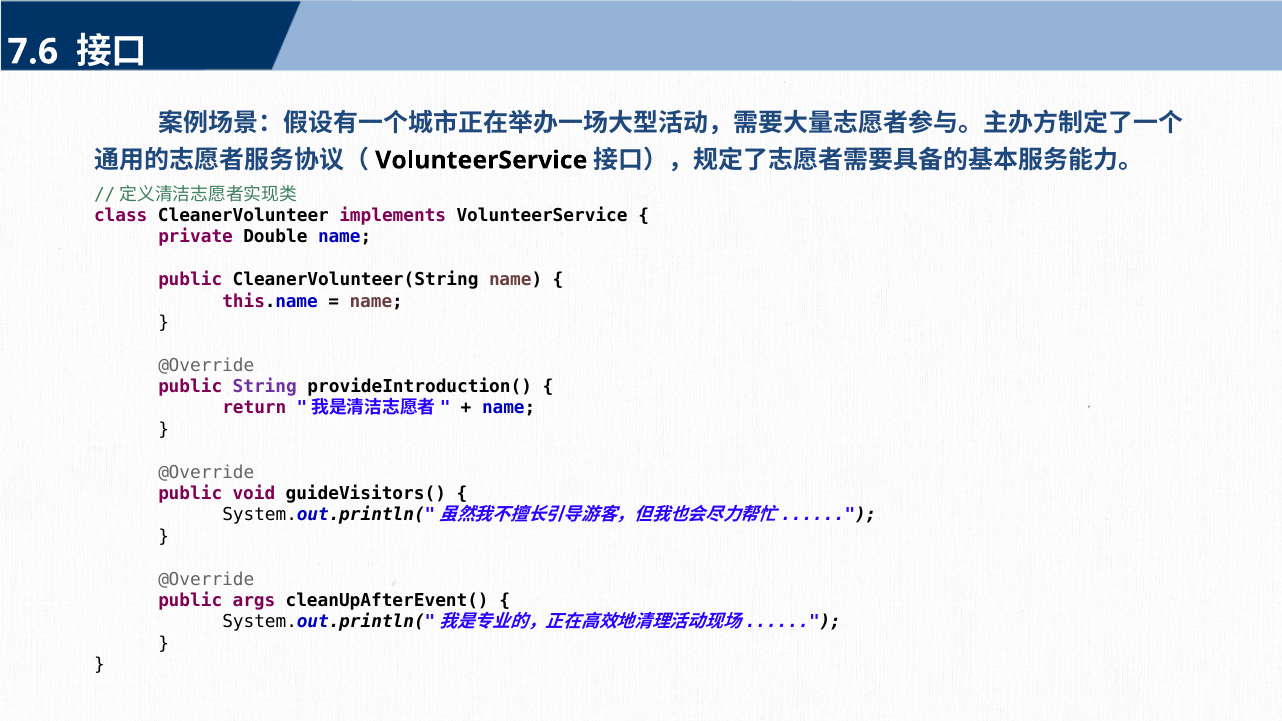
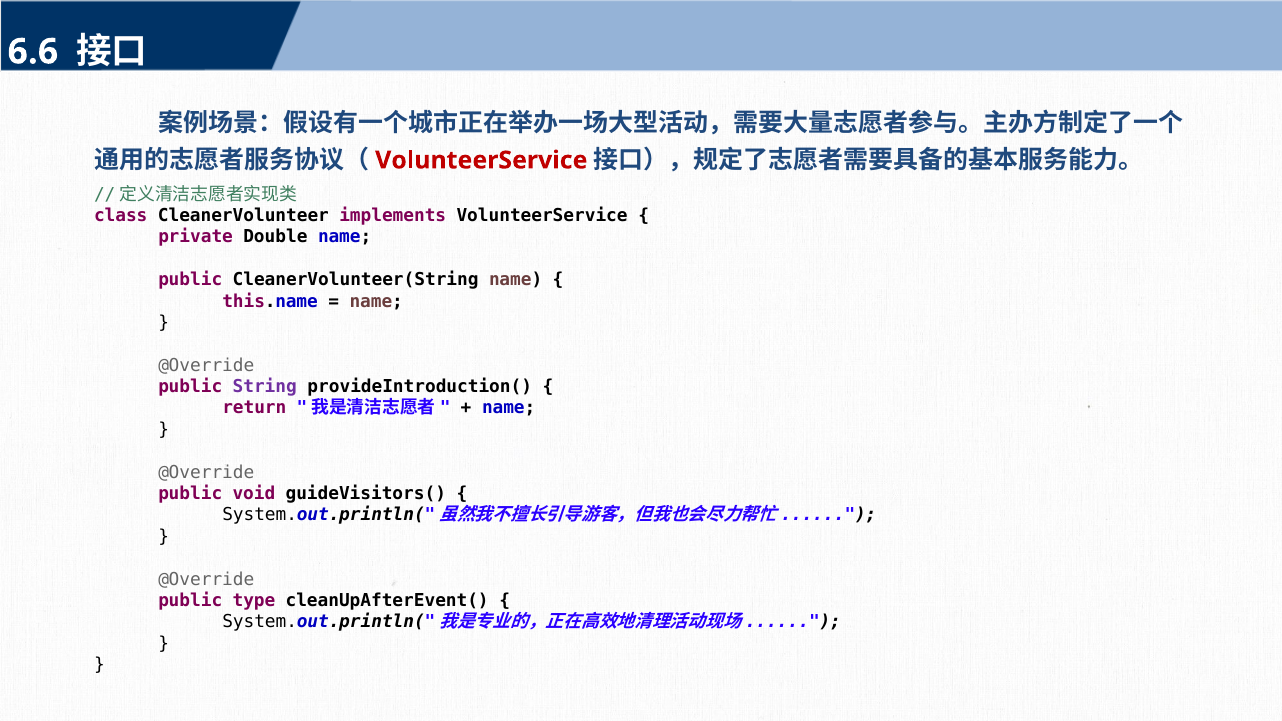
7.6: 7.6 -> 6.6
VolunteerService at (481, 160) colour: black -> red
args: args -> type
